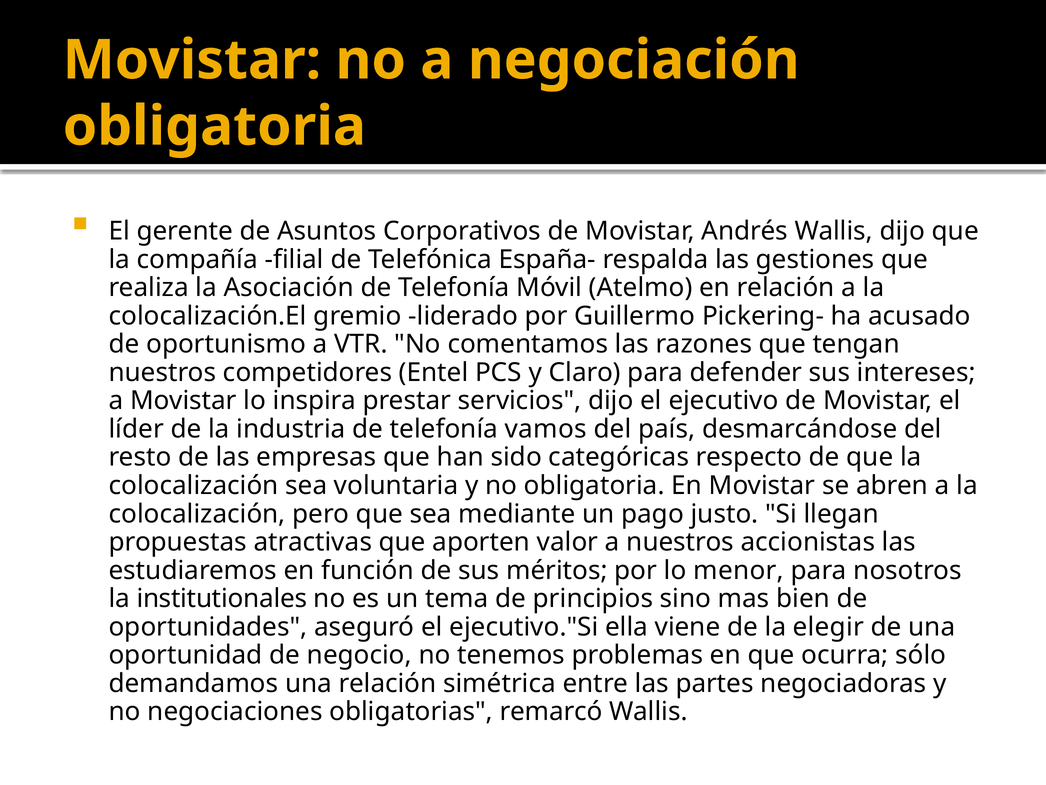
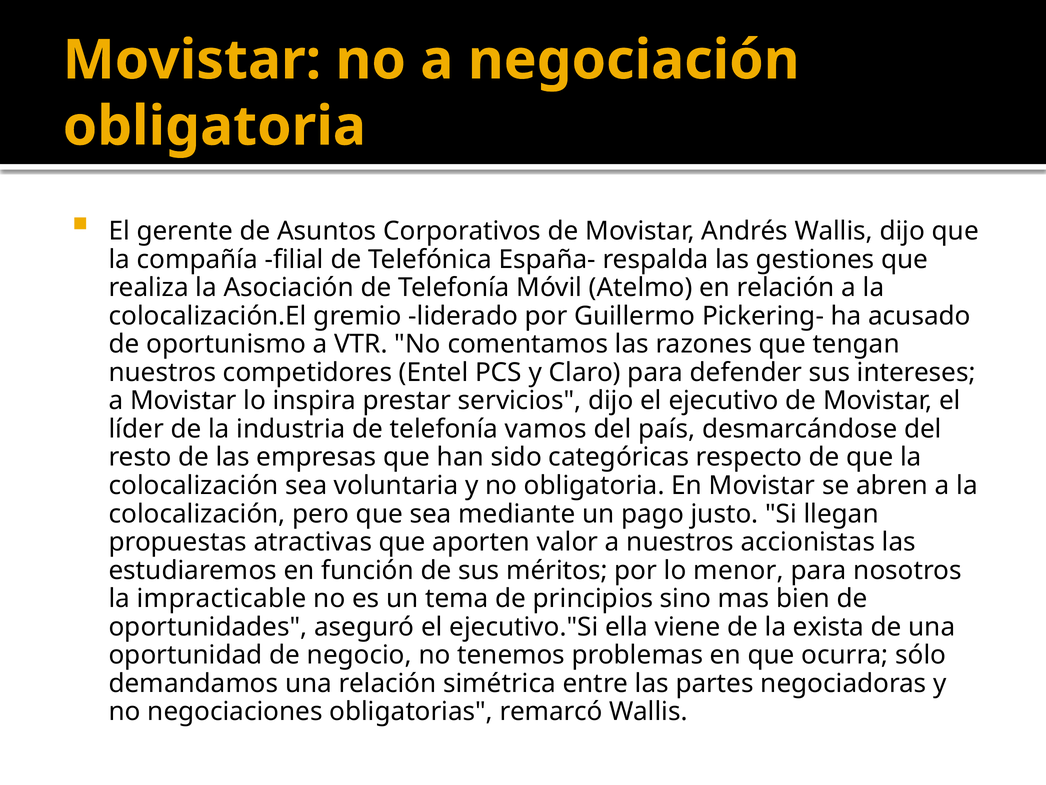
institutionales: institutionales -> impracticable
elegir: elegir -> exista
